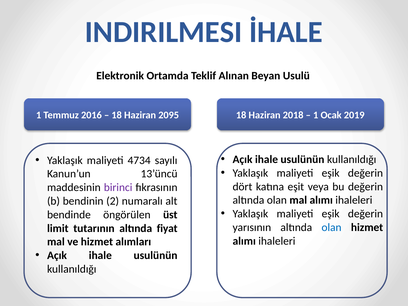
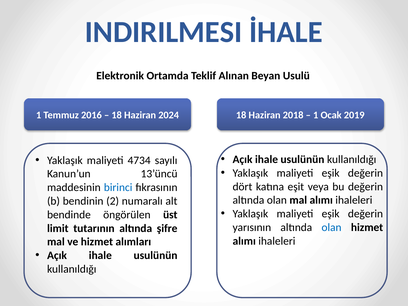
2095: 2095 -> 2024
birinci colour: purple -> blue
fiyat: fiyat -> şifre
